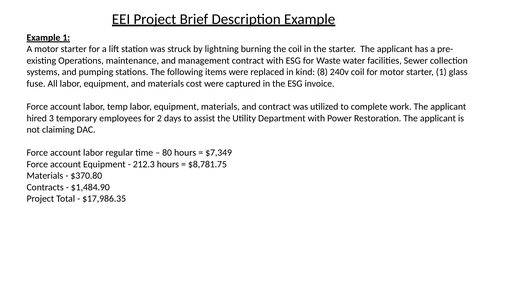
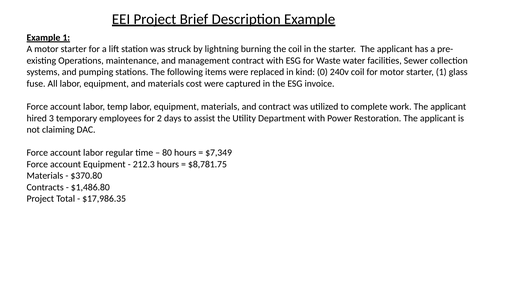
8: 8 -> 0
$1,484.90: $1,484.90 -> $1,486.80
